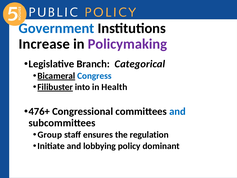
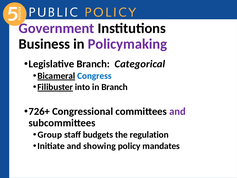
Government colour: blue -> purple
Increase: Increase -> Business
in Health: Health -> Branch
476+: 476+ -> 726+
and at (177, 111) colour: blue -> purple
ensures: ensures -> budgets
lobbying: lobbying -> showing
dominant: dominant -> mandates
